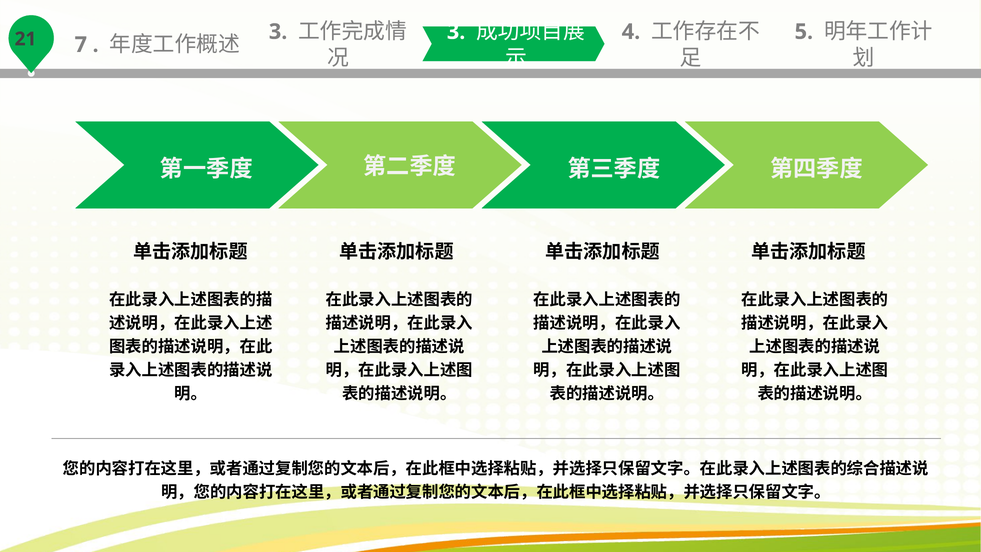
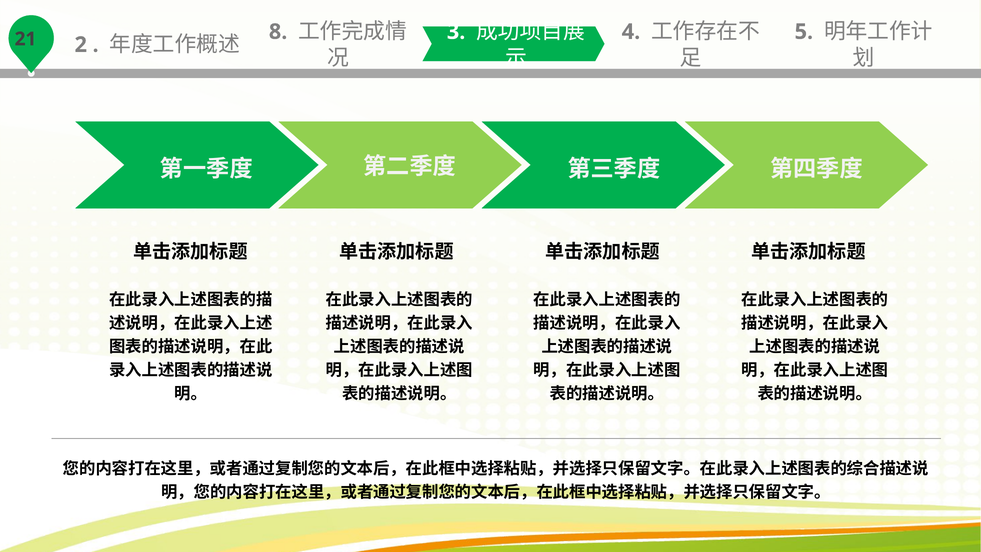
7: 7 -> 2
3 at (278, 32): 3 -> 8
